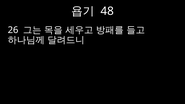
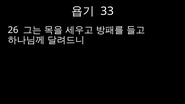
48: 48 -> 33
